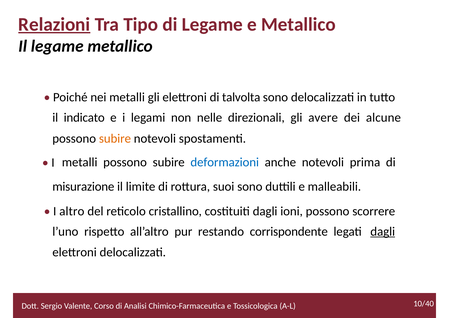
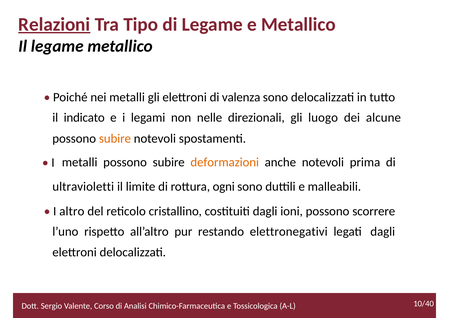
talvolta: talvolta -> valenza
avere: avere -> luogo
deformazioni colour: blue -> orange
misurazione: misurazione -> ultravioletti
suoi: suoi -> ogni
corrispondente: corrispondente -> elettronegativi
dagli at (383, 231) underline: present -> none
